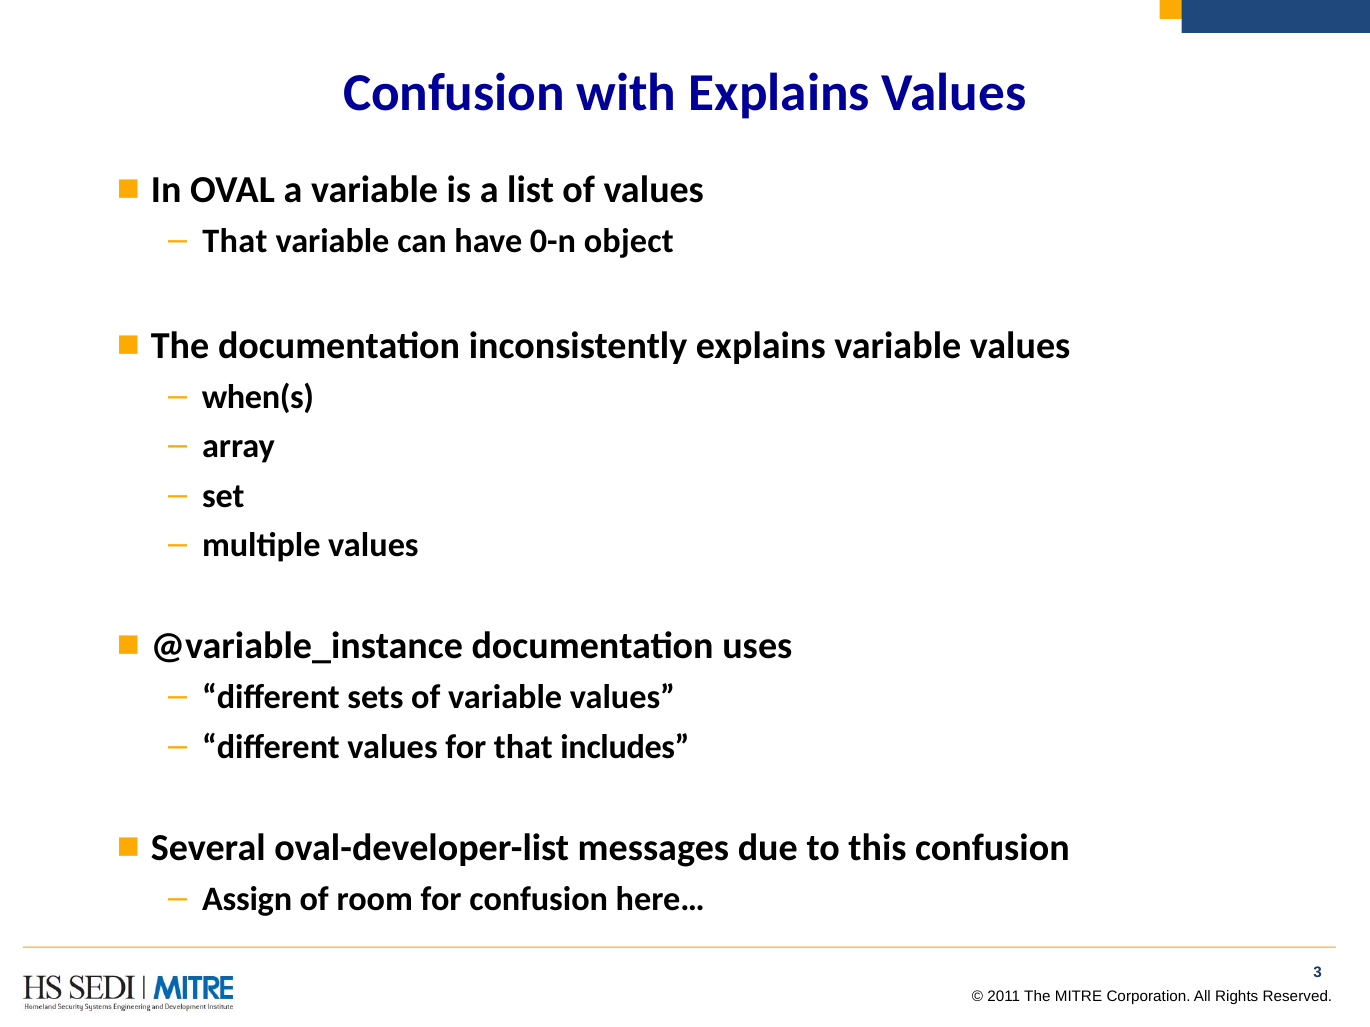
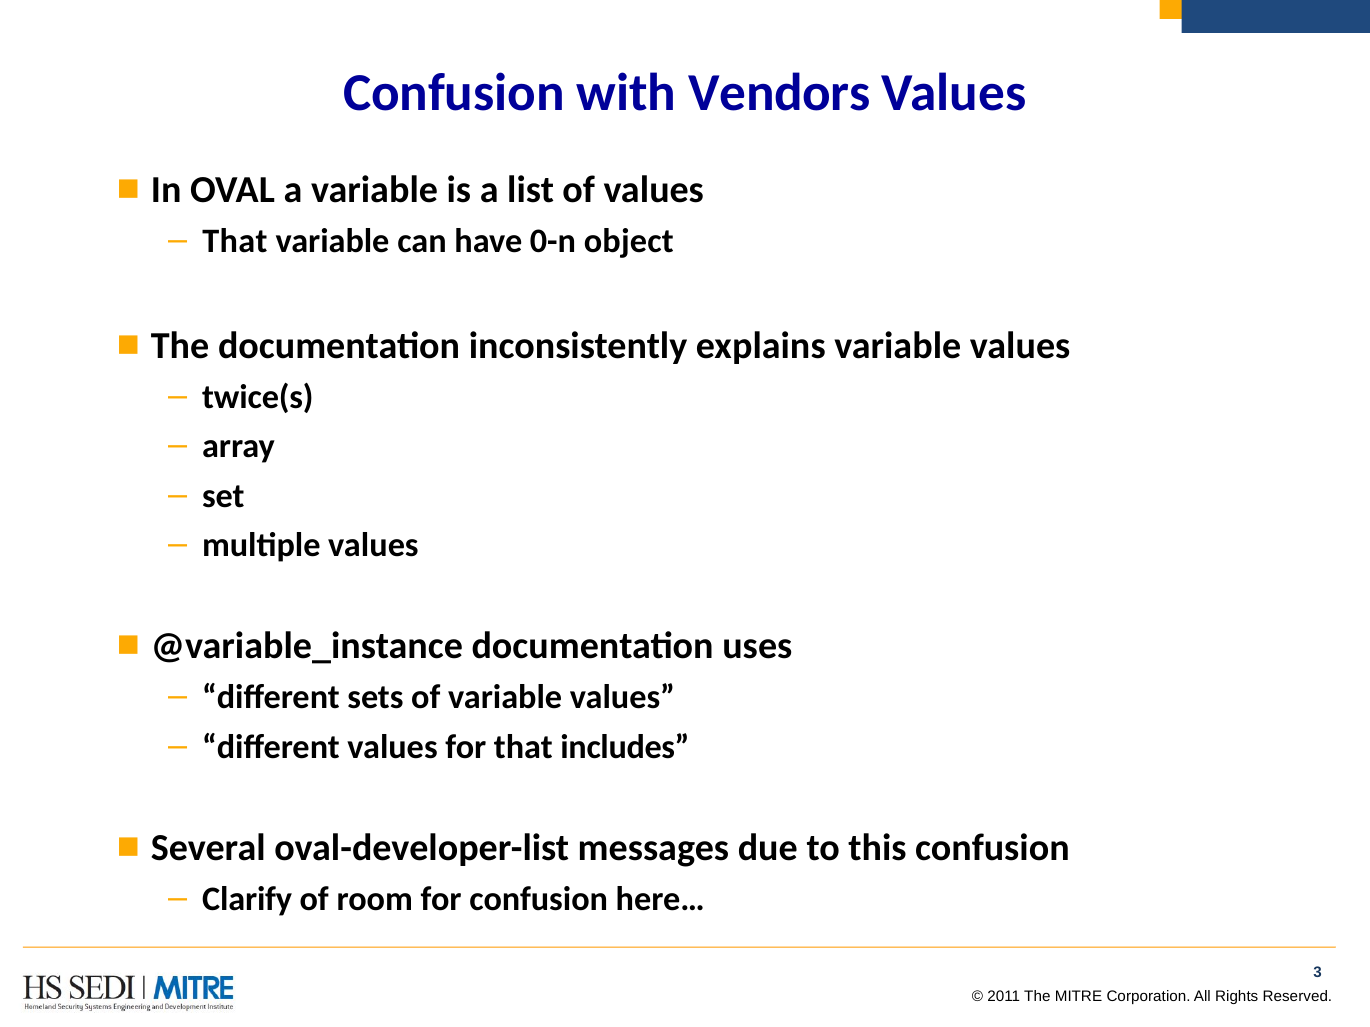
with Explains: Explains -> Vendors
when(s: when(s -> twice(s
Assign: Assign -> Clarify
